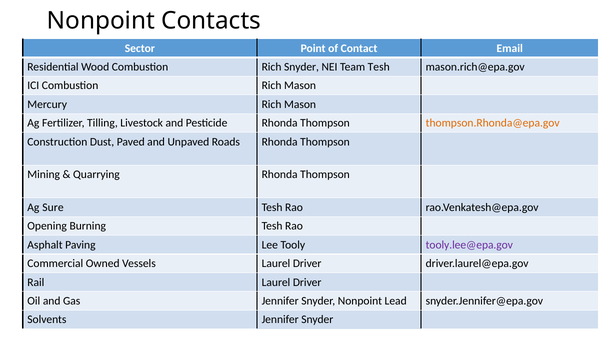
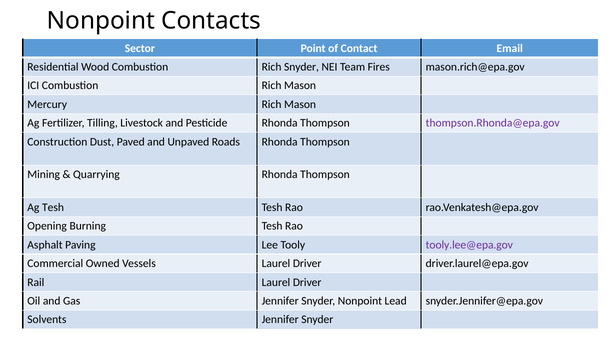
Team Tesh: Tesh -> Fires
thompson.Rhonda@epa.gov colour: orange -> purple
Ag Sure: Sure -> Tesh
